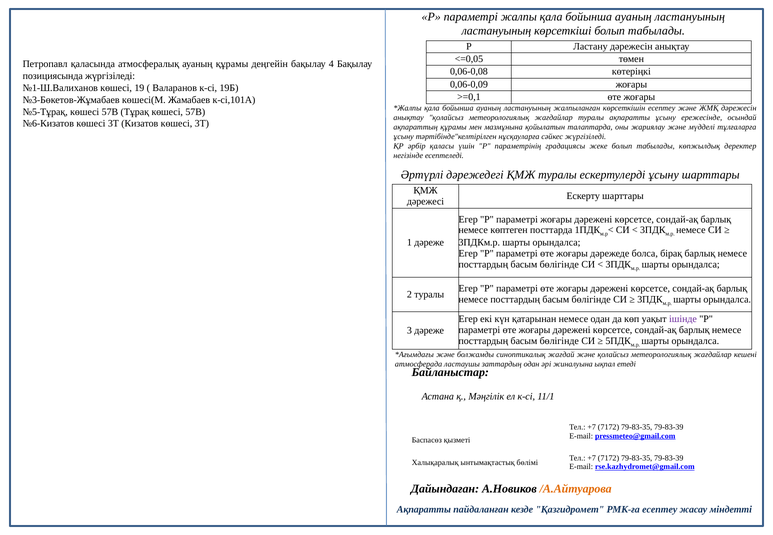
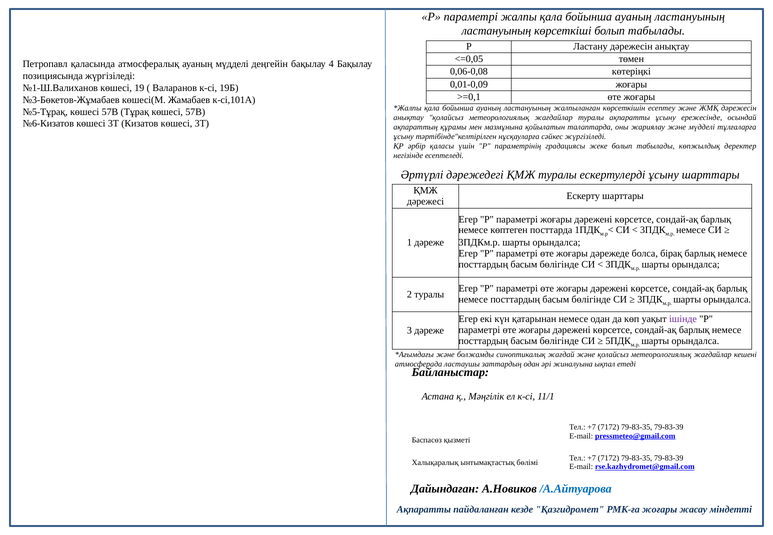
ауаның құрамы: құрамы -> мүдделі
0,06-0,09: 0,06-0,09 -> 0,01-0,09
/А.Айтуарова colour: orange -> blue
РМК-ға есептеу: есептеу -> жоғары
